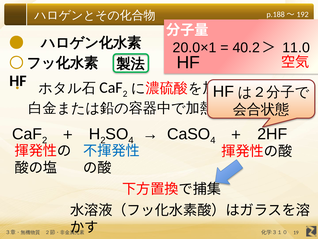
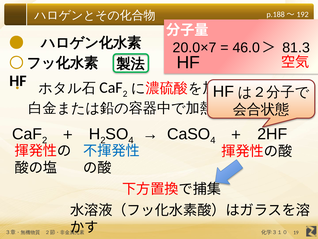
20.0×1: 20.0×1 -> 20.0×7
40.2: 40.2 -> 46.0
11.0: 11.0 -> 81.3
